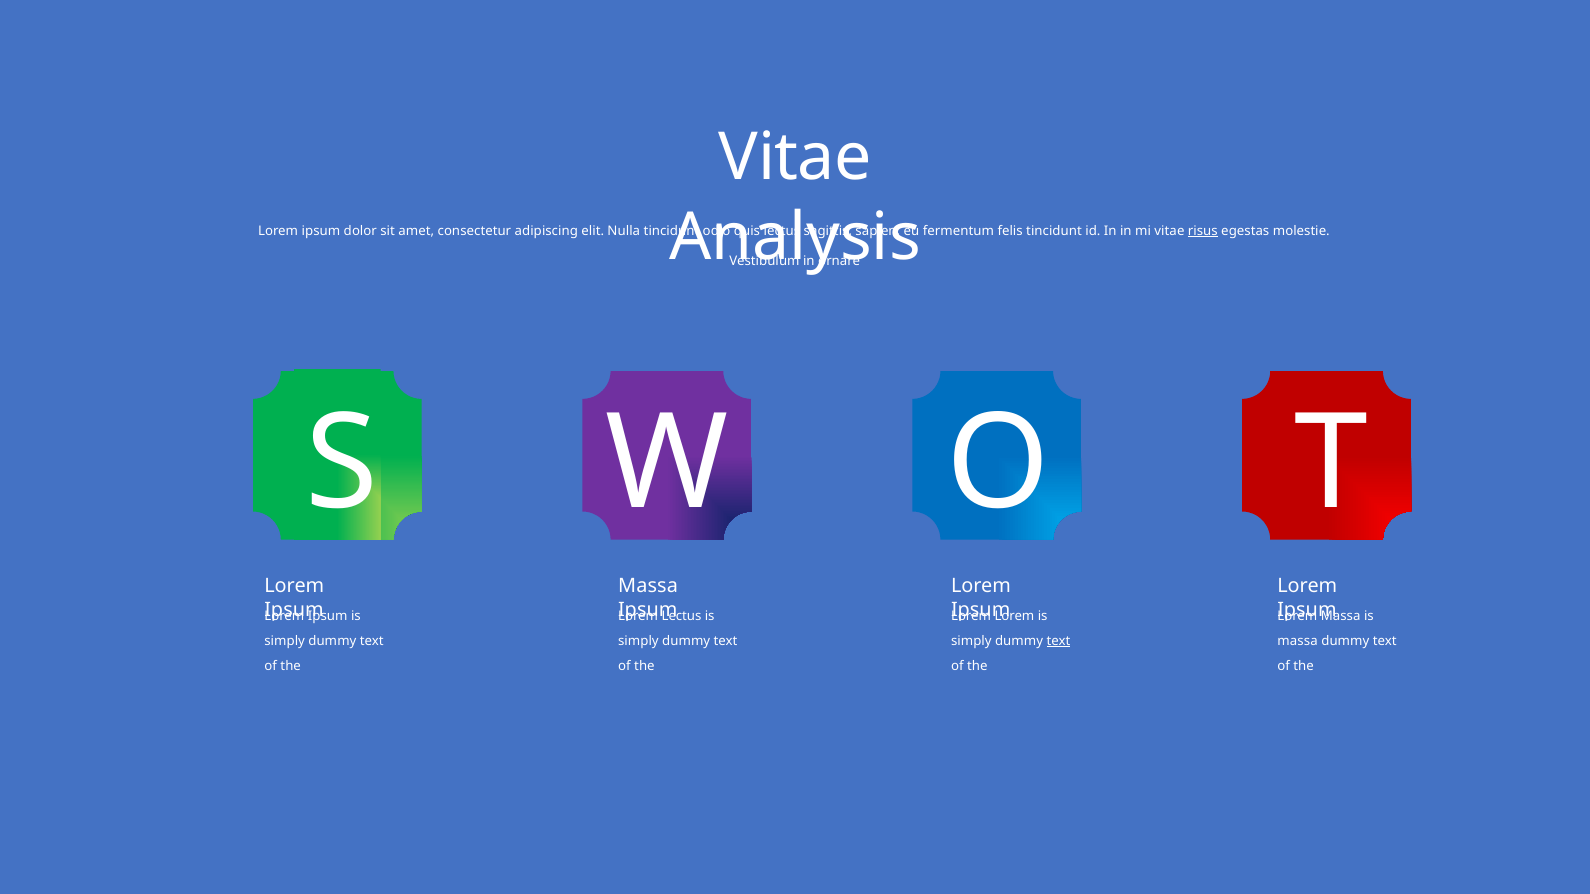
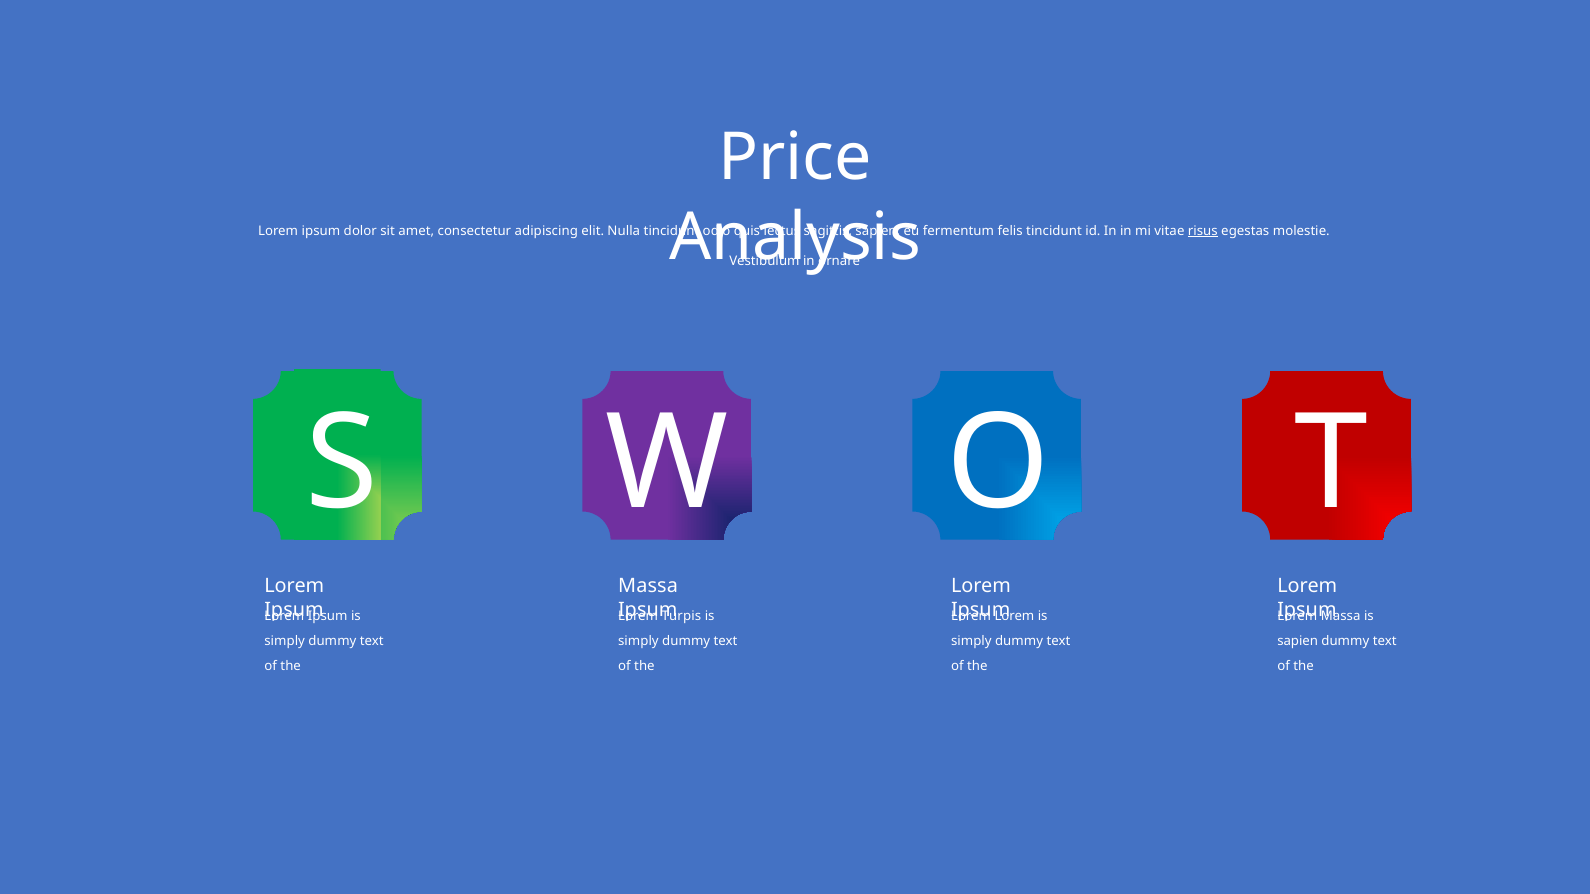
Vitae at (795, 158): Vitae -> Price
Lectus at (682, 617): Lectus -> Turpis
text at (1058, 641) underline: present -> none
massa at (1298, 641): massa -> sapien
